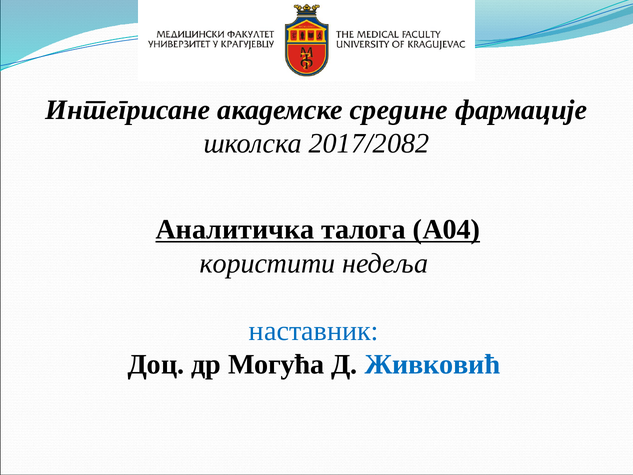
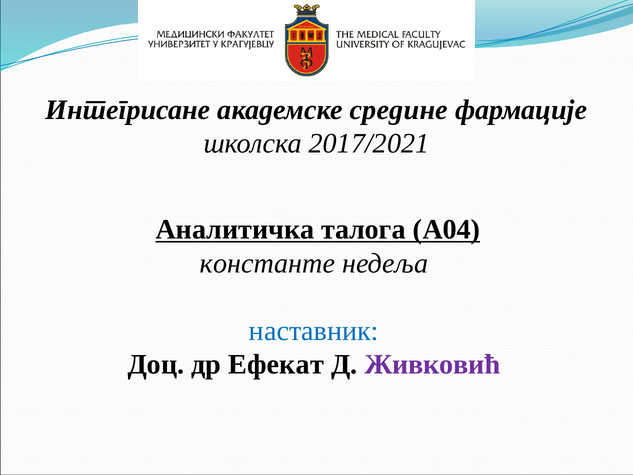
2017/2082: 2017/2082 -> 2017/2021
користити: користити -> константе
Могућа: Могућа -> Ефекат
Живковић colour: blue -> purple
